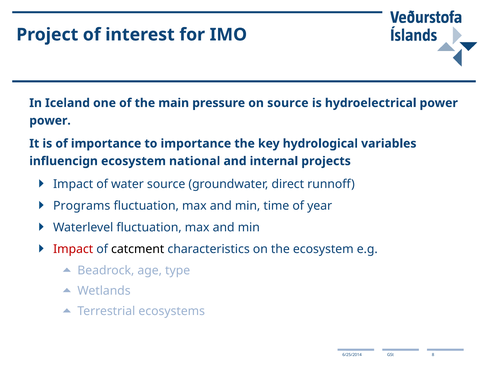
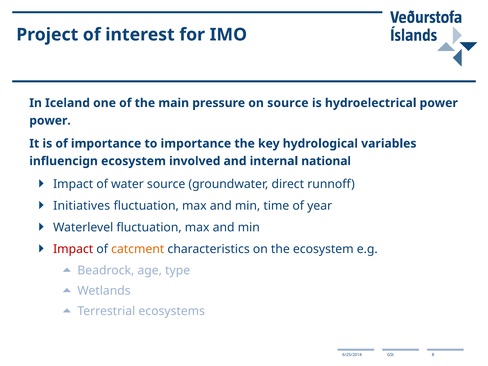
national: national -> involved
projects: projects -> national
Programs: Programs -> Initiatives
catcment colour: black -> orange
